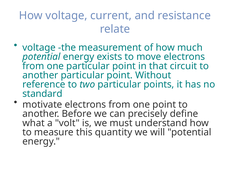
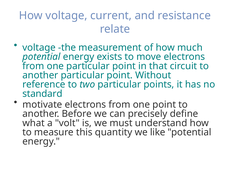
will: will -> like
